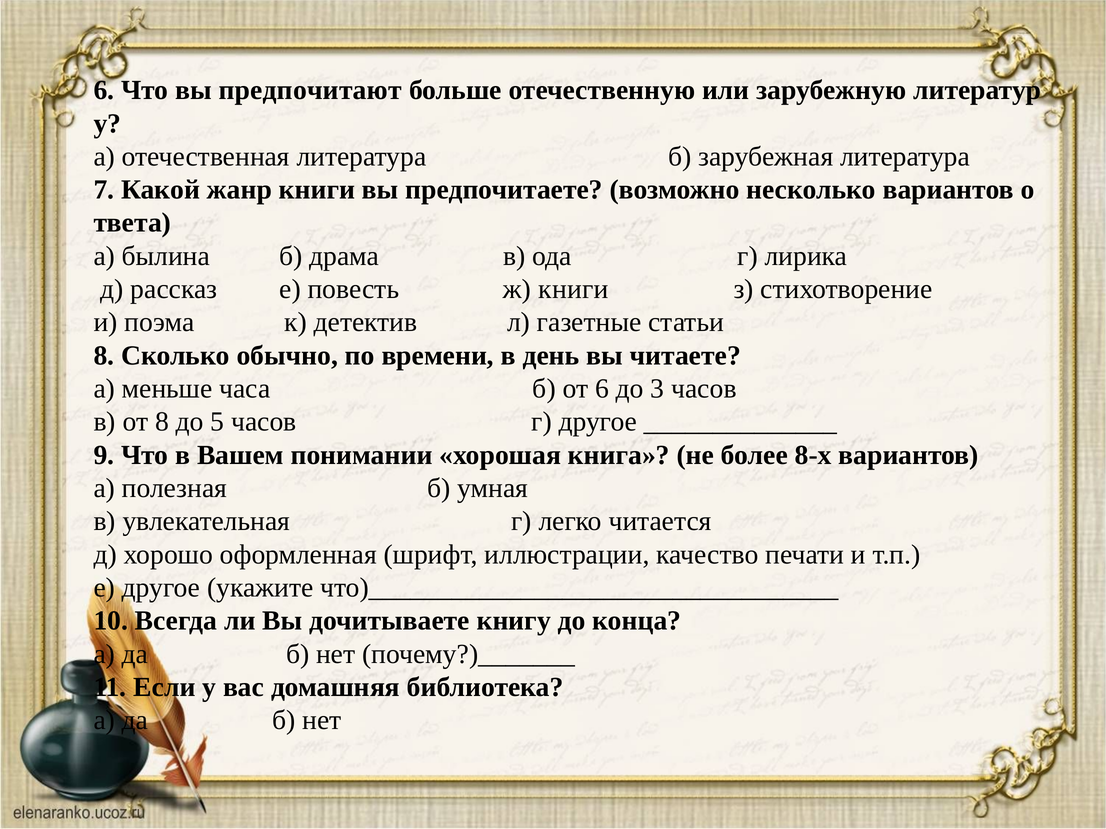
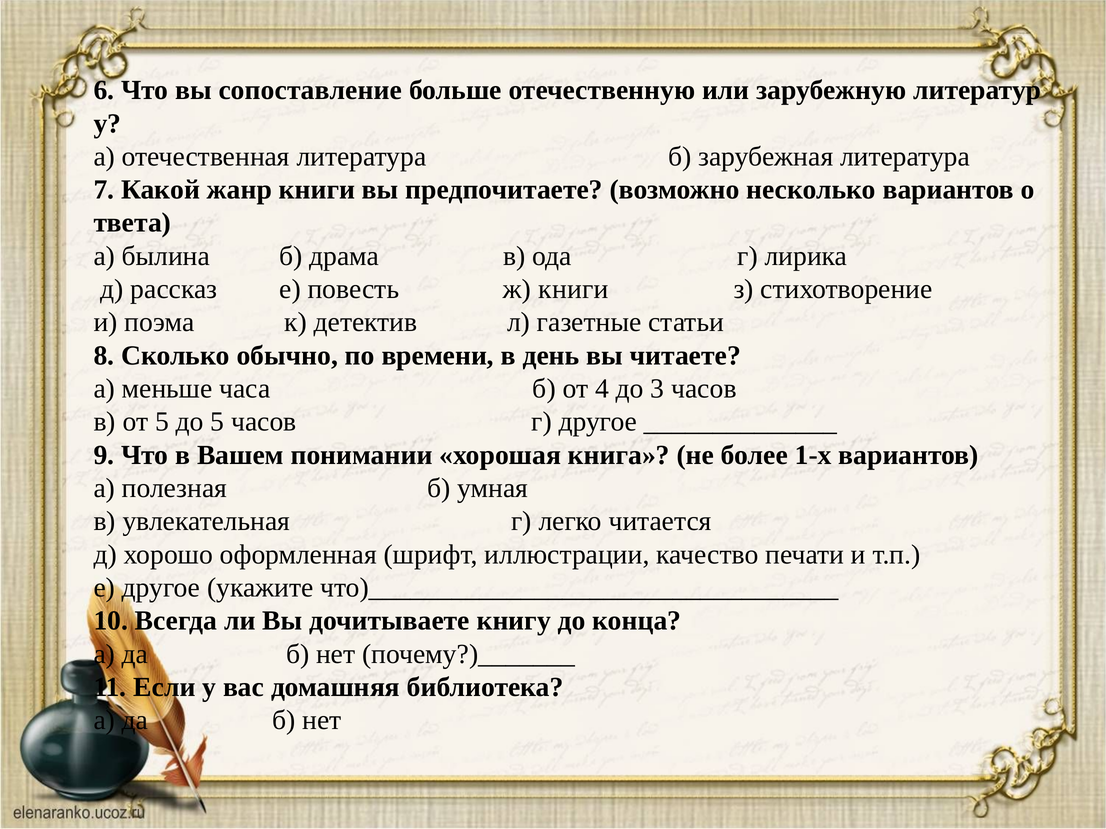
предпочитают: предпочитают -> сопоставление
от 6: 6 -> 4
от 8: 8 -> 5
8-х: 8-х -> 1-х
